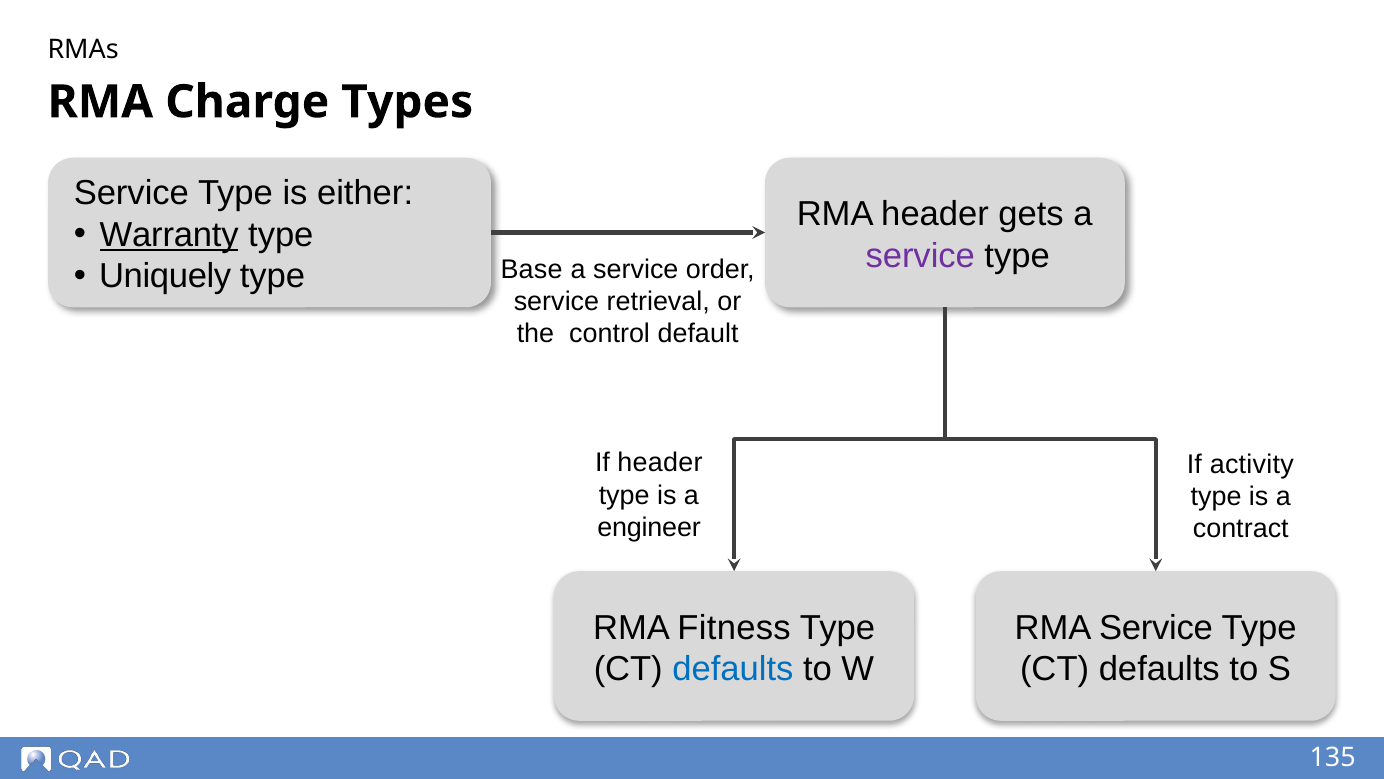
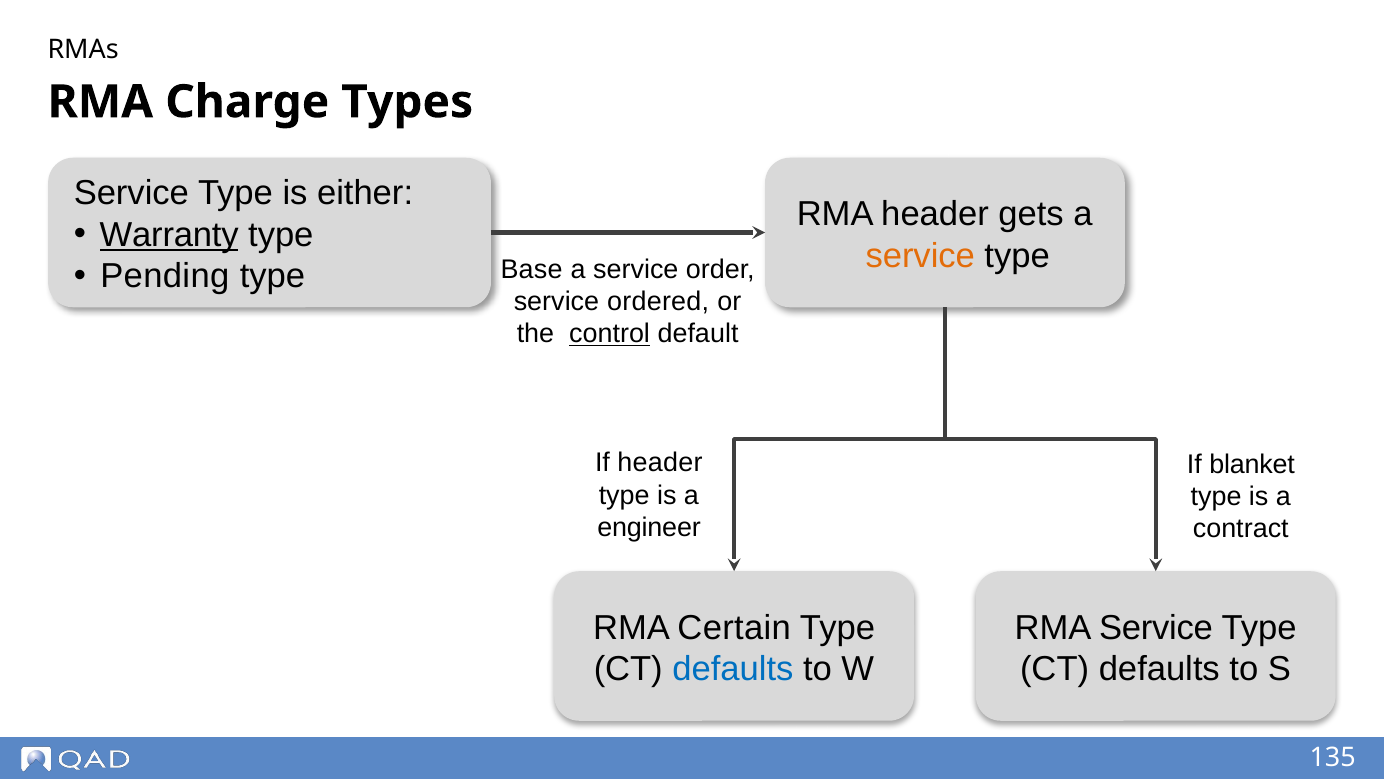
service at (920, 256) colour: purple -> orange
Uniquely: Uniquely -> Pending
retrieval: retrieval -> ordered
control underline: none -> present
activity: activity -> blanket
Fitness: Fitness -> Certain
